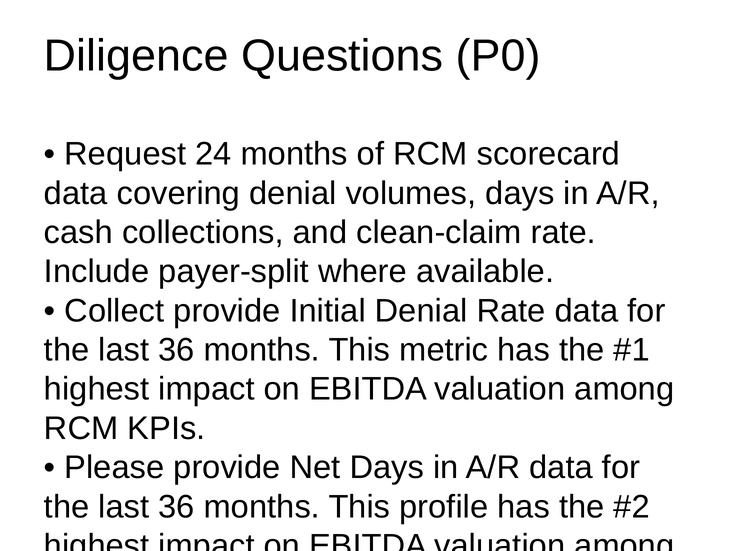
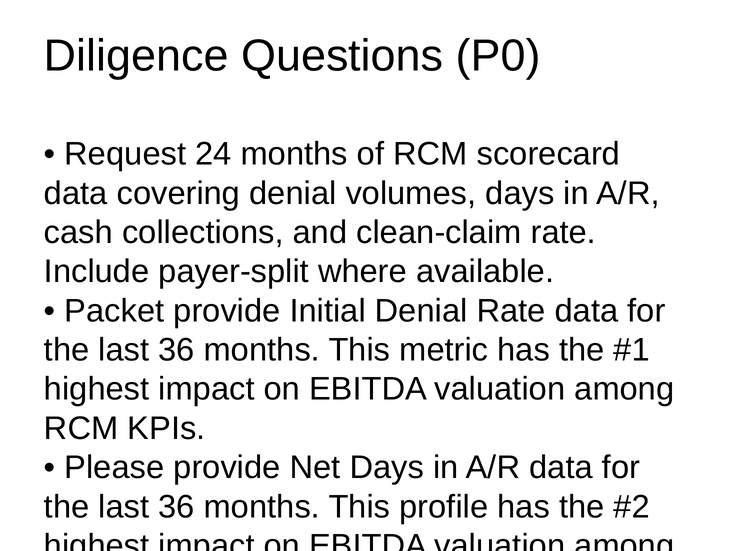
Collect at (114, 311): Collect -> Packet
